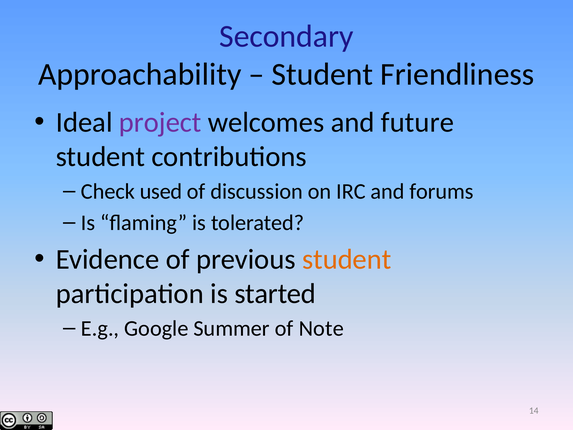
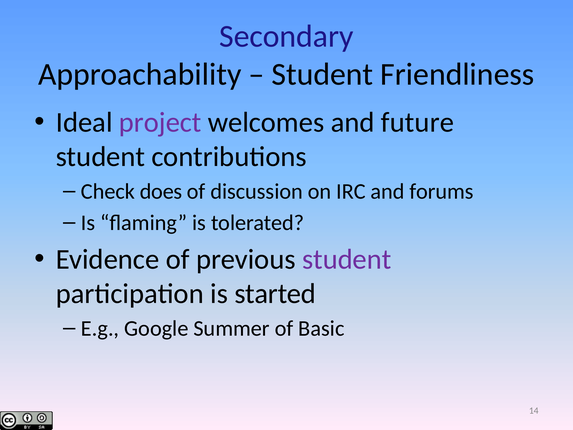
used: used -> does
student at (347, 259) colour: orange -> purple
Note: Note -> Basic
